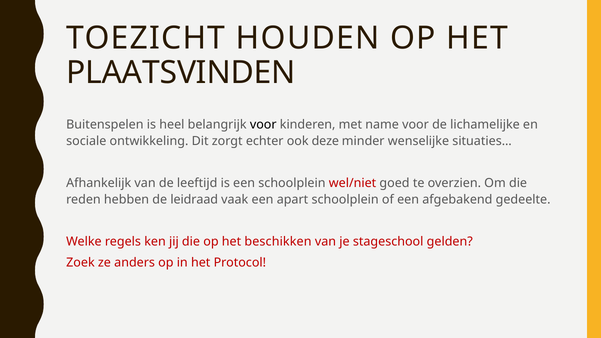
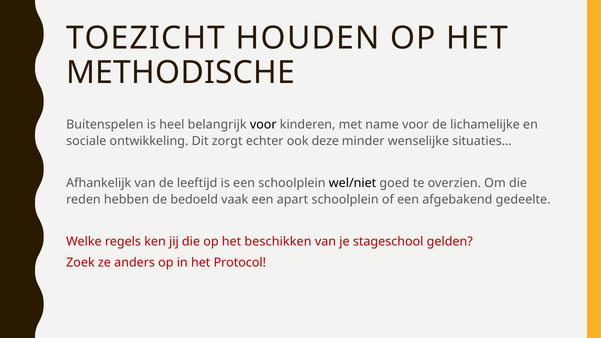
PLAATSVINDEN: PLAATSVINDEN -> METHODISCHE
wel/niet colour: red -> black
leidraad: leidraad -> bedoeld
